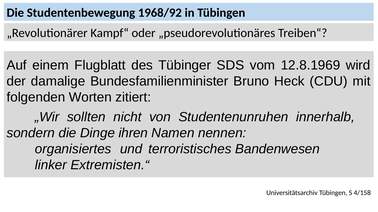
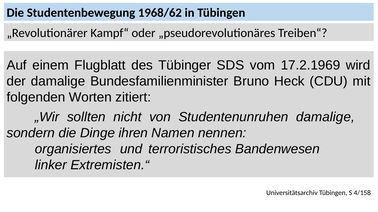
1968/92: 1968/92 -> 1968/62
12.8.1969: 12.8.1969 -> 17.2.1969
Studentenunruhen innerhalb: innerhalb -> damalige
